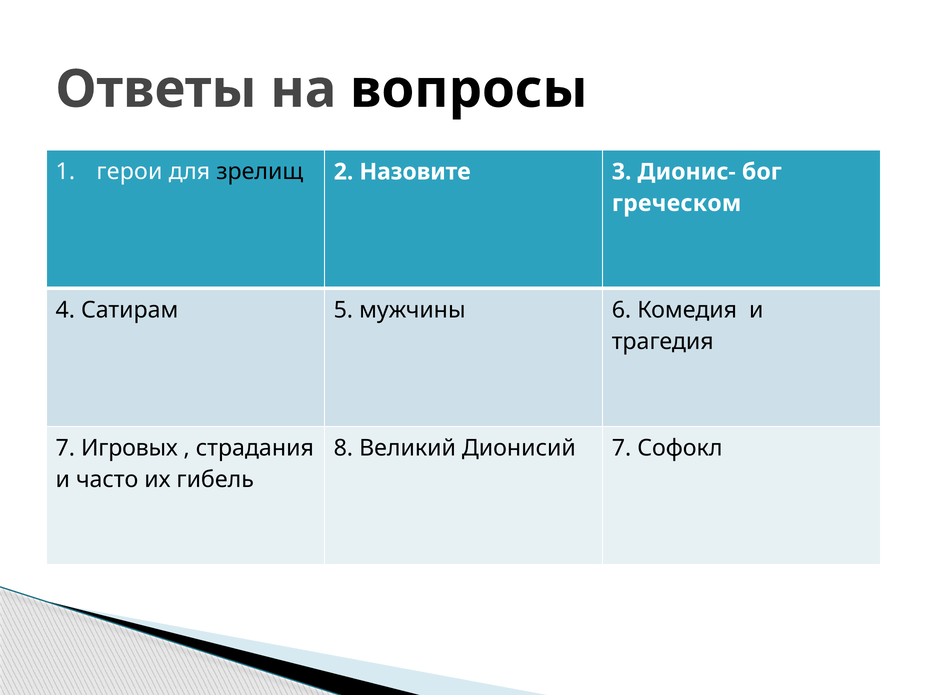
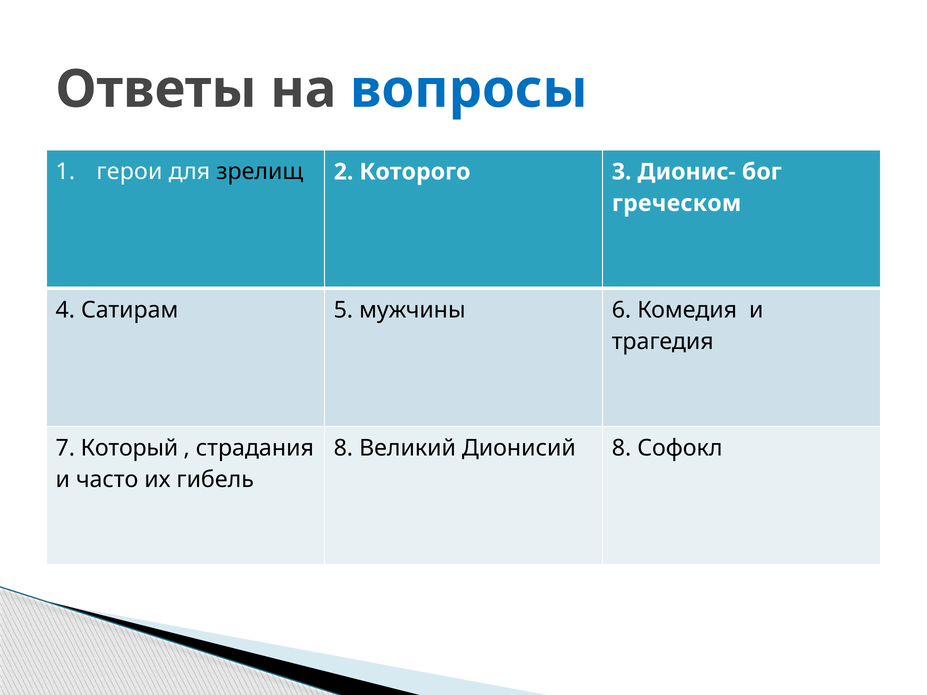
вопросы colour: black -> blue
Назовите: Назовите -> Которого
Игровых: Игровых -> Который
Дионисий 7: 7 -> 8
